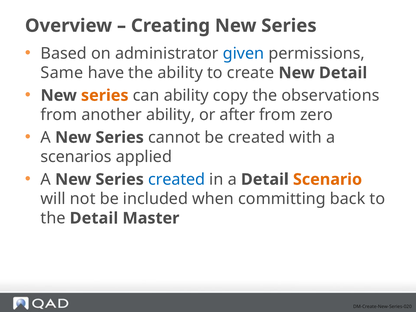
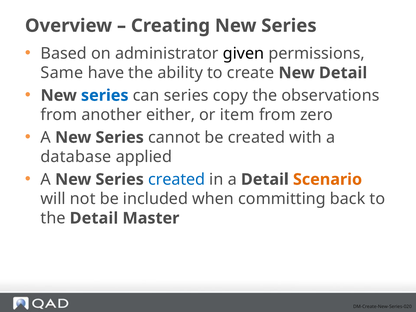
given colour: blue -> black
series at (105, 95) colour: orange -> blue
can ability: ability -> series
another ability: ability -> either
after: after -> item
scenarios: scenarios -> database
